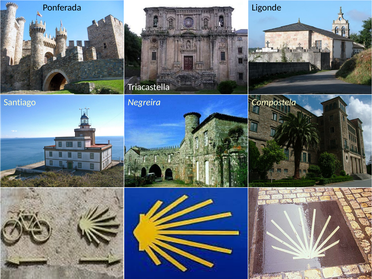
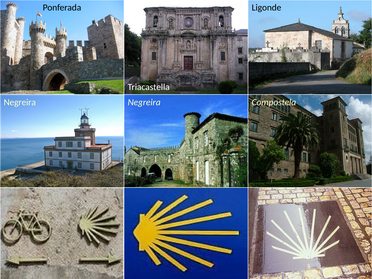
Santiago at (20, 102): Santiago -> Negreira
